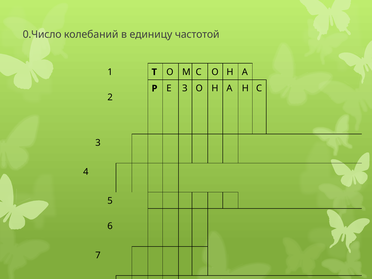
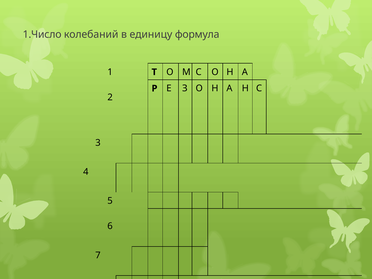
0.Число: 0.Число -> 1.Число
частотой: частотой -> формула
